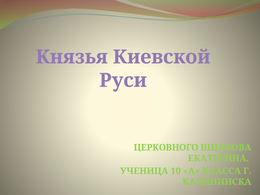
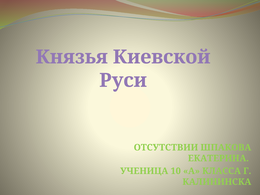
ЦЕРКОВНОГО: ЦЕРКОВНОГО -> ОТСУТСТВИИ
